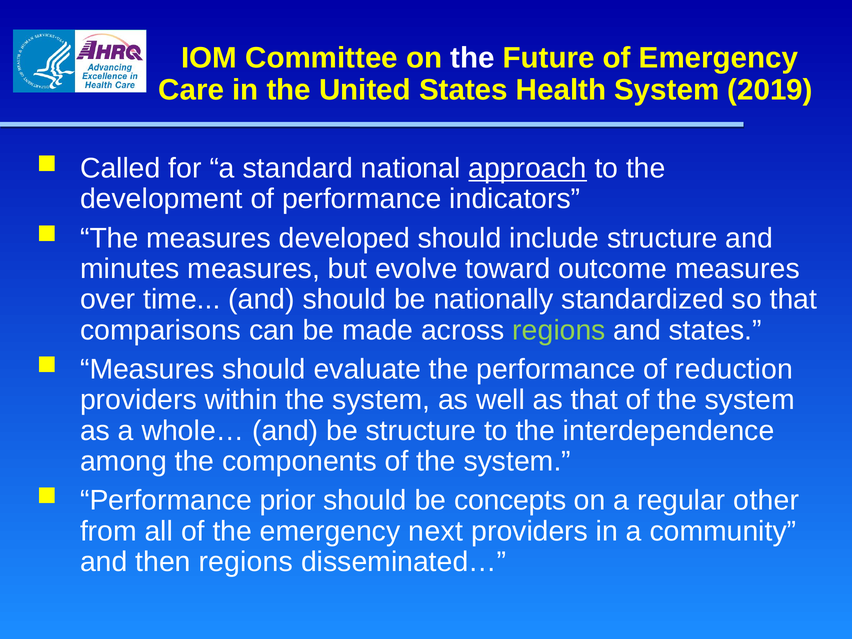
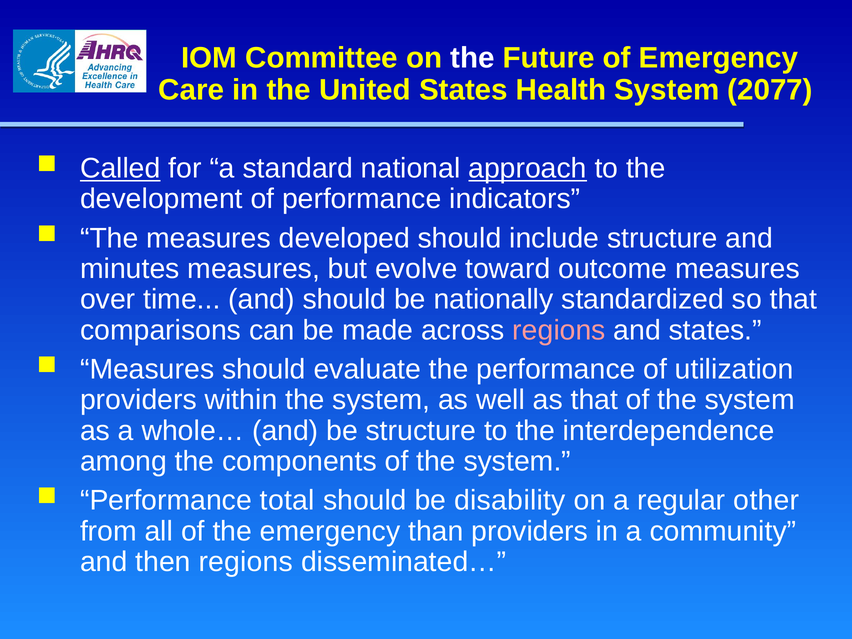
2019: 2019 -> 2077
Called underline: none -> present
regions at (559, 330) colour: light green -> pink
reduction: reduction -> utilization
prior: prior -> total
concepts: concepts -> disability
next: next -> than
